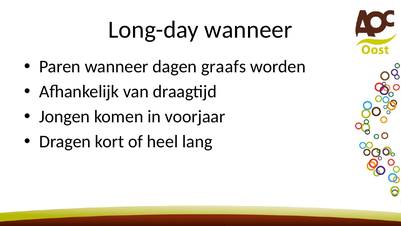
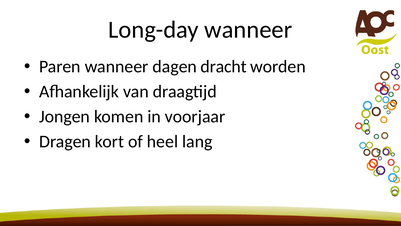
graafs: graafs -> dracht
